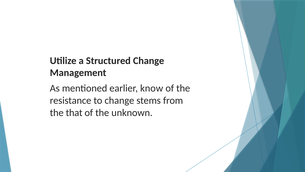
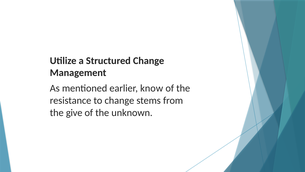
that: that -> give
